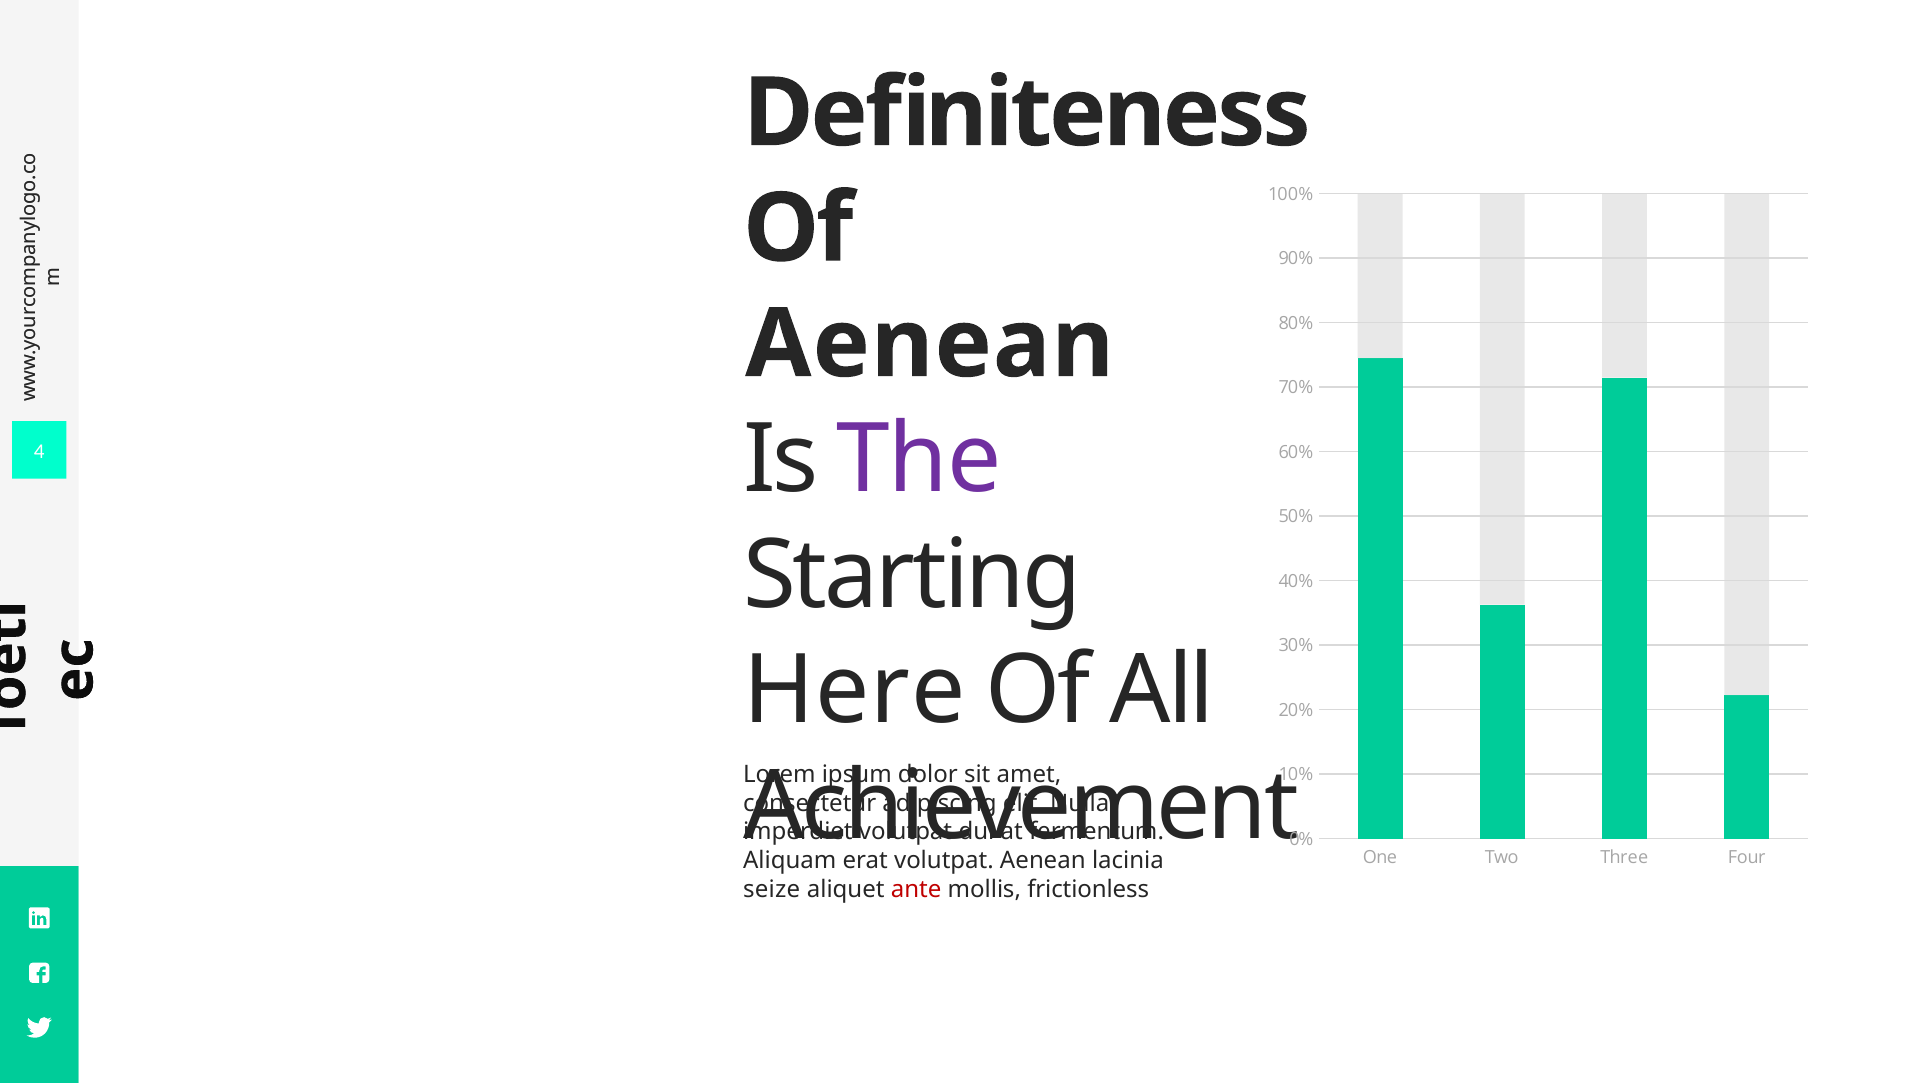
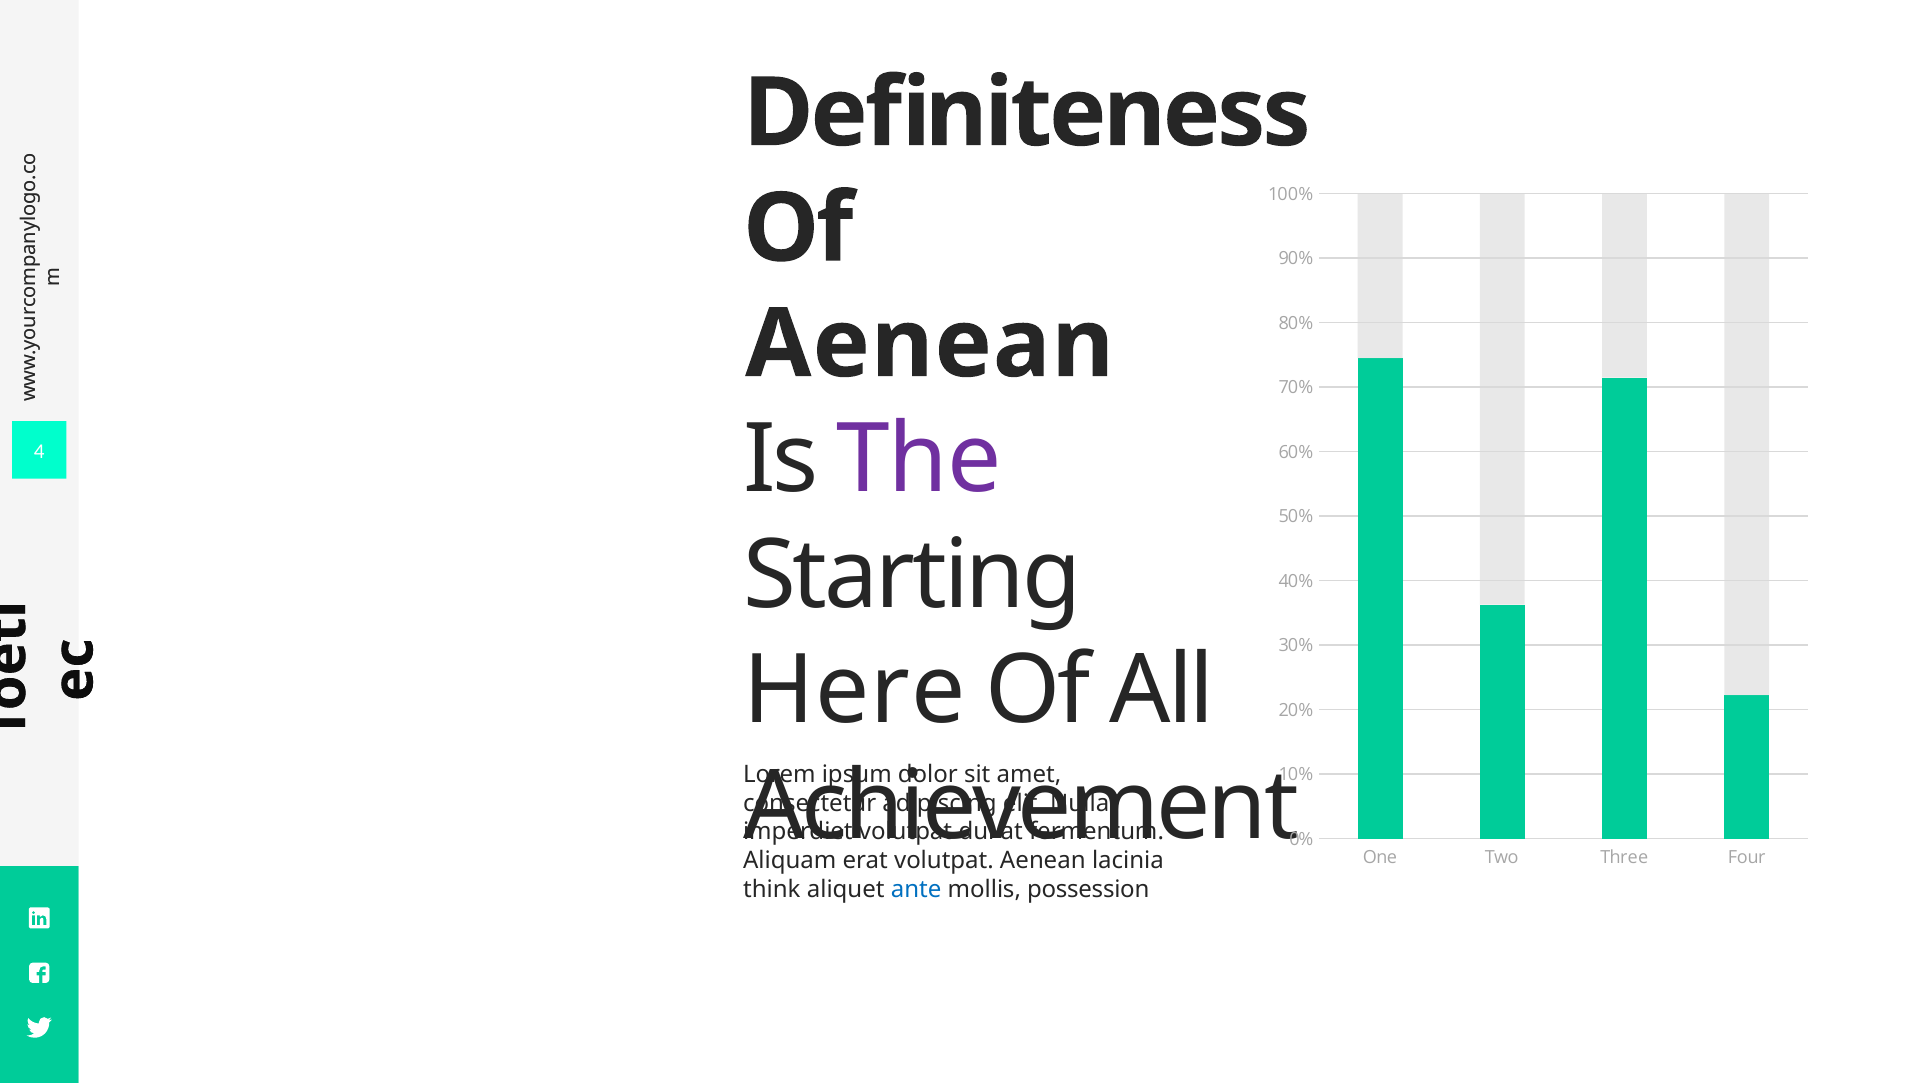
seize: seize -> think
ante colour: red -> blue
frictionless: frictionless -> possession
